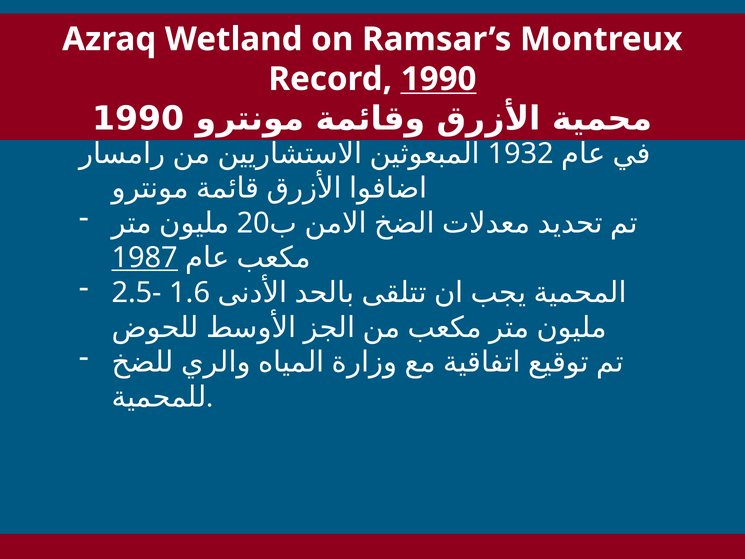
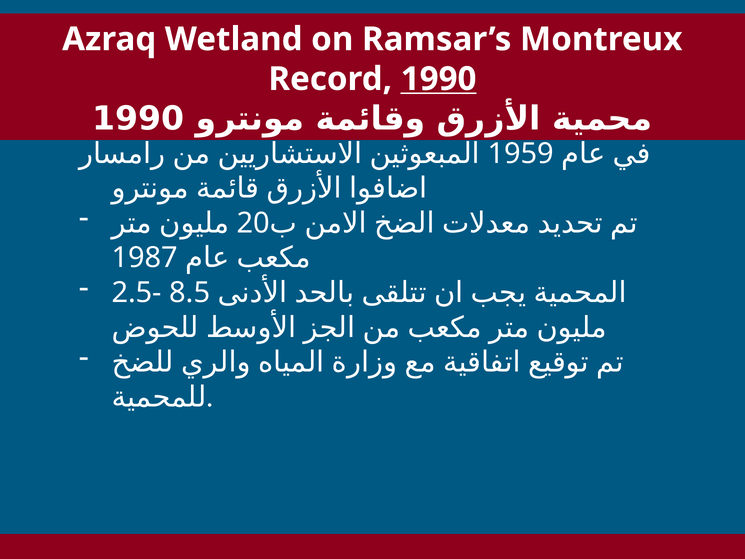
1932: 1932 -> 1959
1987 underline: present -> none
1.6: 1.6 -> 8.5
